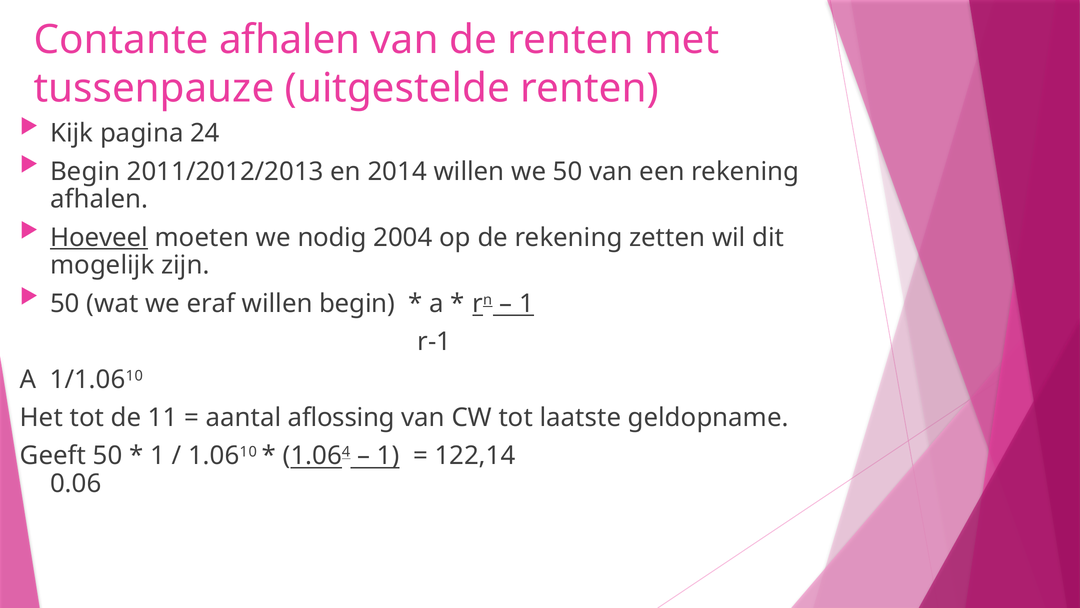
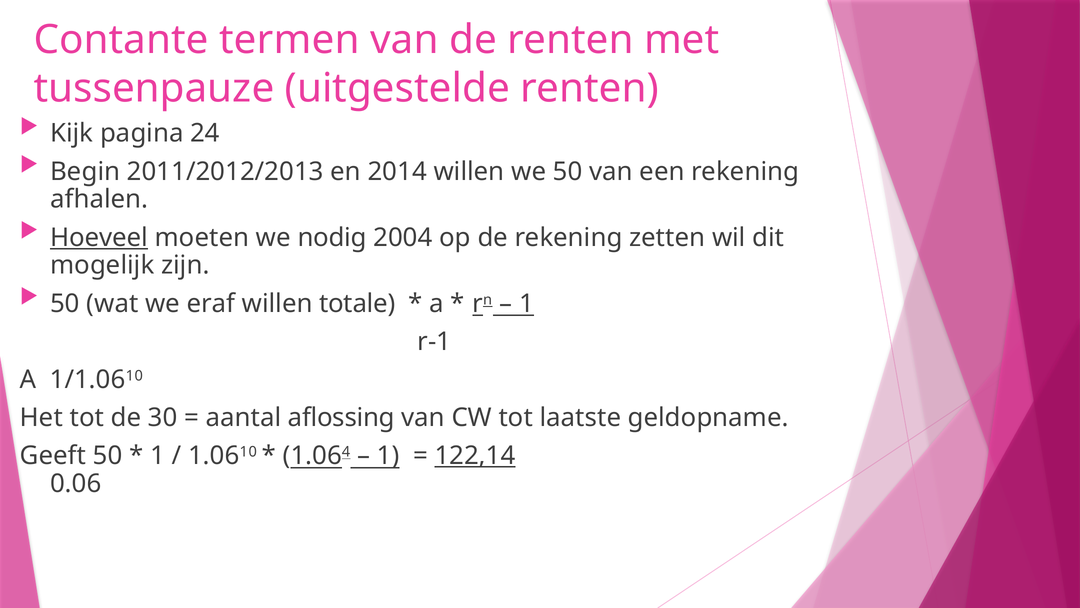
Contante afhalen: afhalen -> termen
willen begin: begin -> totale
11: 11 -> 30
122,14 underline: none -> present
